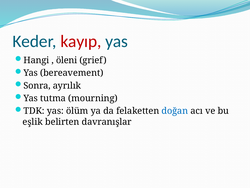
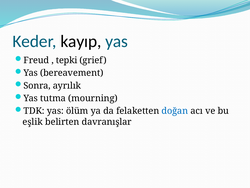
kayıp colour: red -> black
Hangi: Hangi -> Freud
öleni: öleni -> tepki
